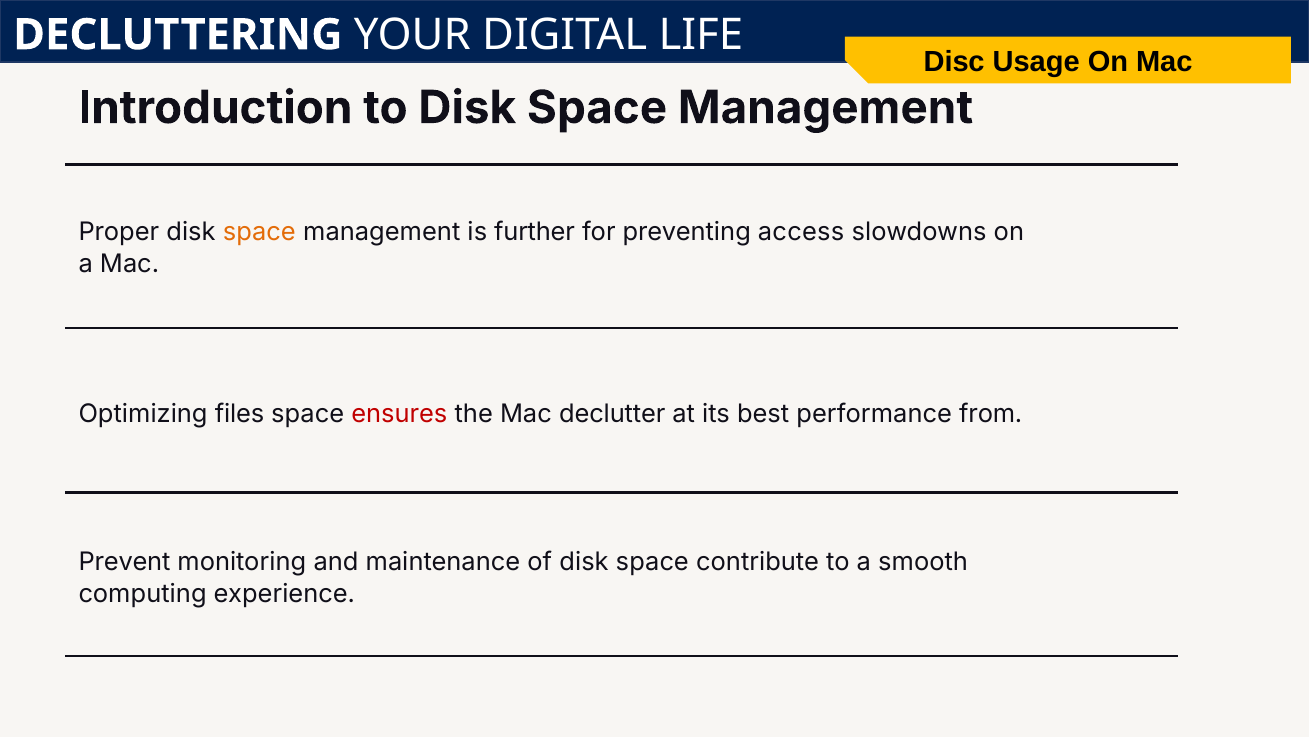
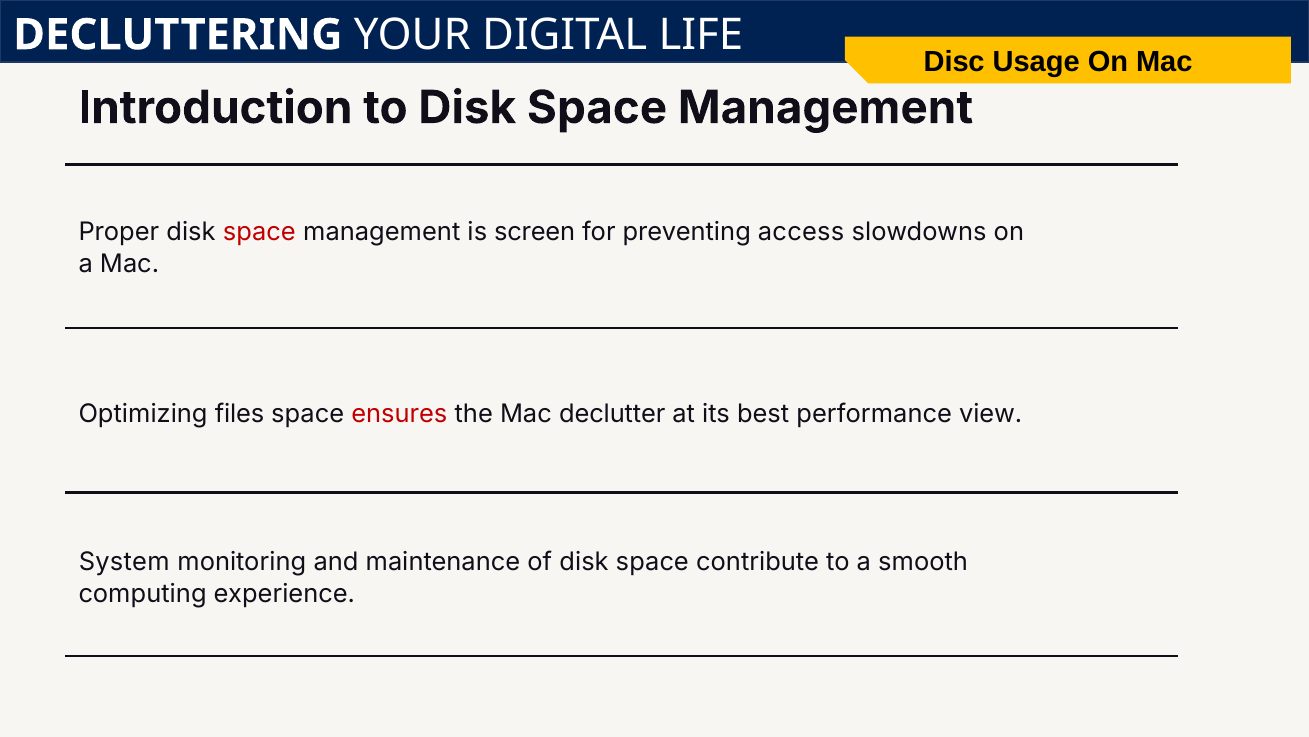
space at (259, 232) colour: orange -> red
further: further -> screen
from: from -> view
Prevent: Prevent -> System
